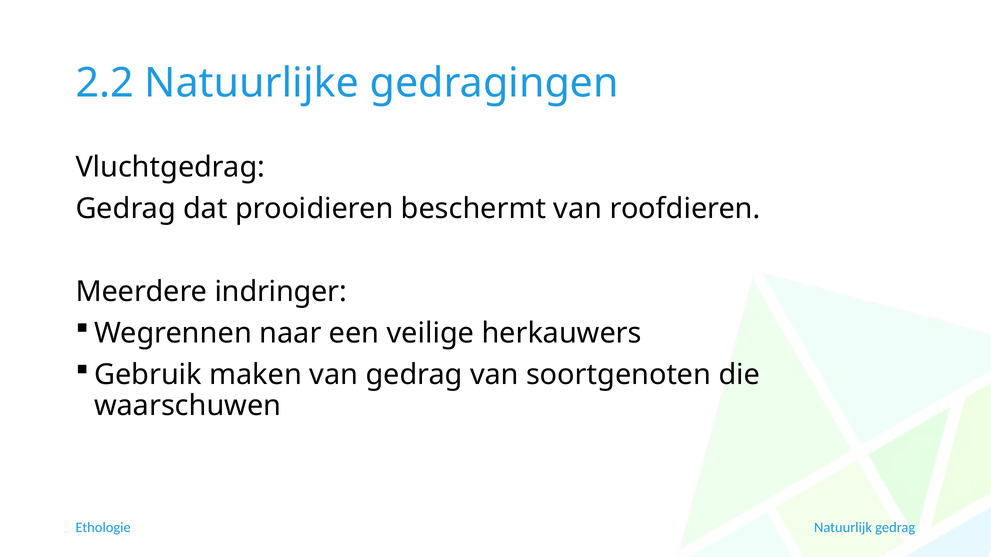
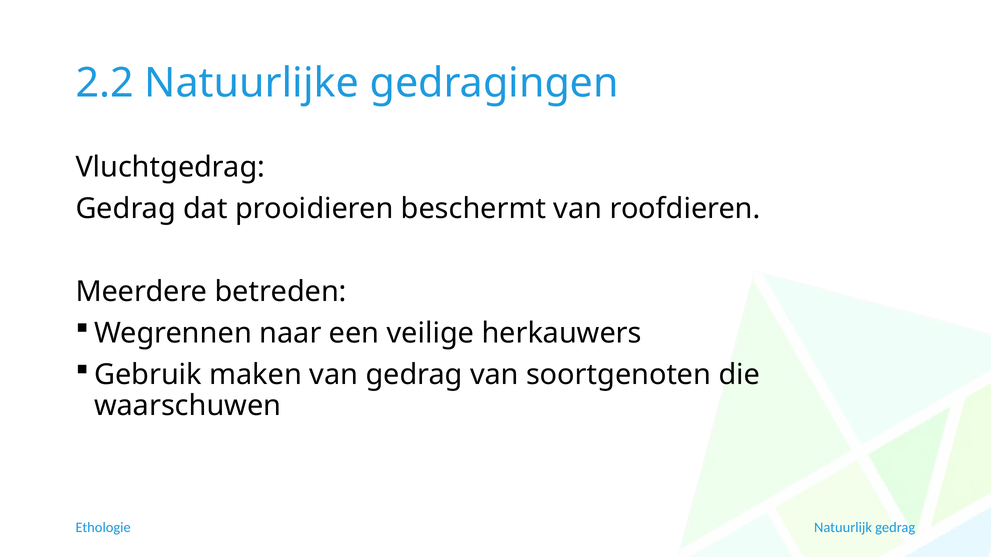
indringer: indringer -> betreden
